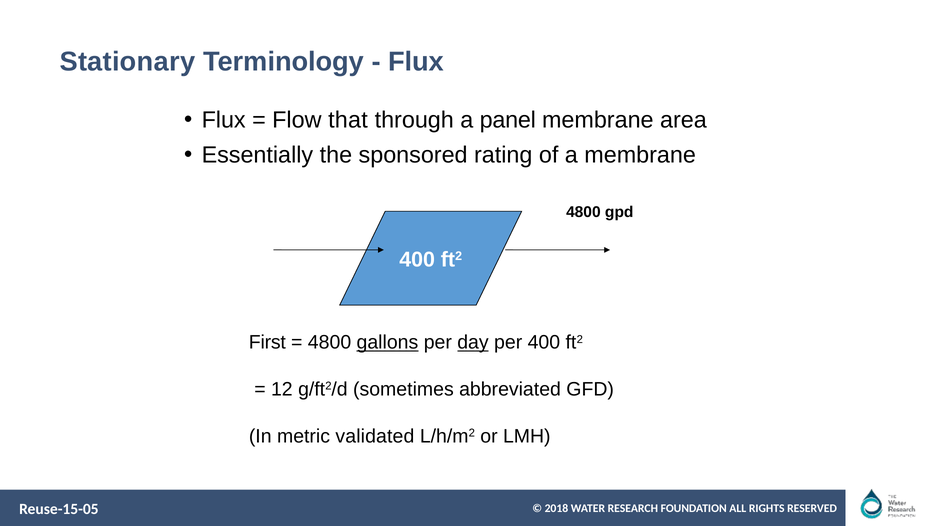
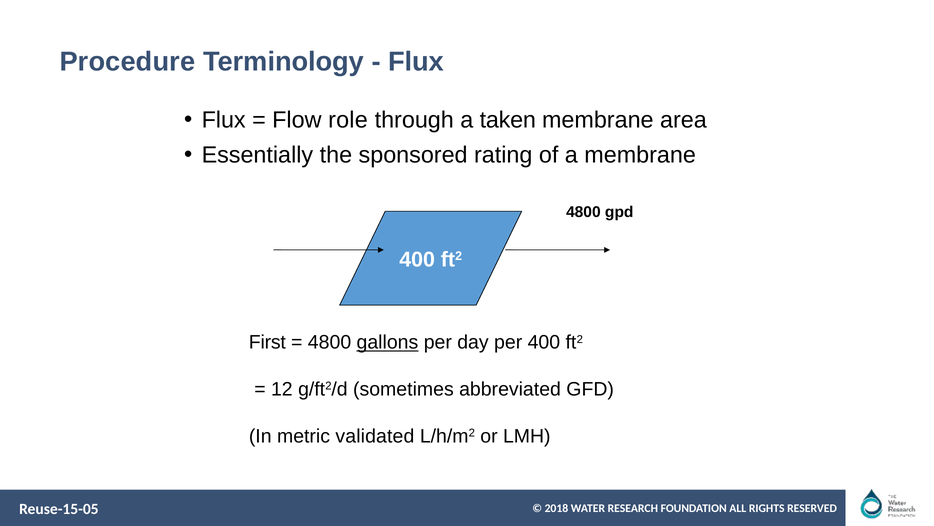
Stationary: Stationary -> Procedure
that: that -> role
panel: panel -> taken
day underline: present -> none
